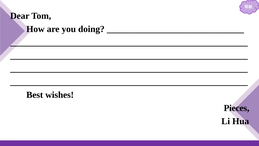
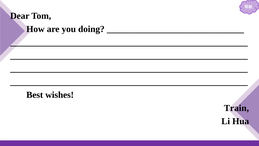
Pieces: Pieces -> Train
